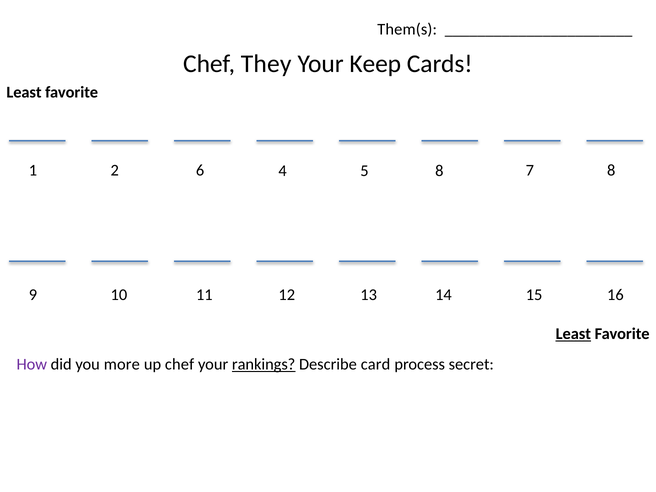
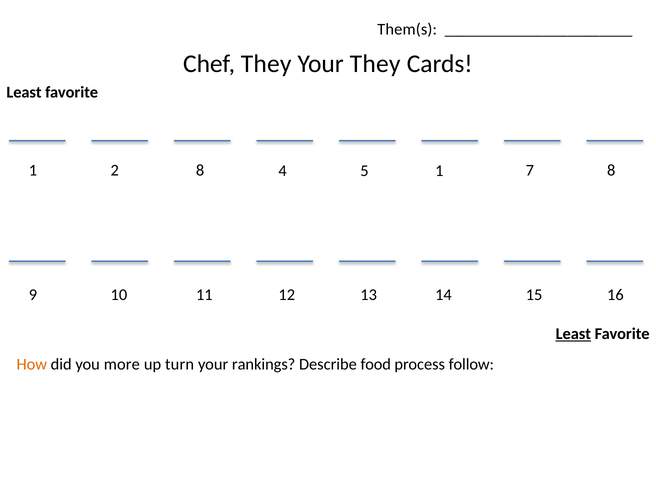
Your Keep: Keep -> They
2 6: 6 -> 8
4 8: 8 -> 1
How colour: purple -> orange
up chef: chef -> turn
rankings underline: present -> none
card: card -> food
secret: secret -> follow
